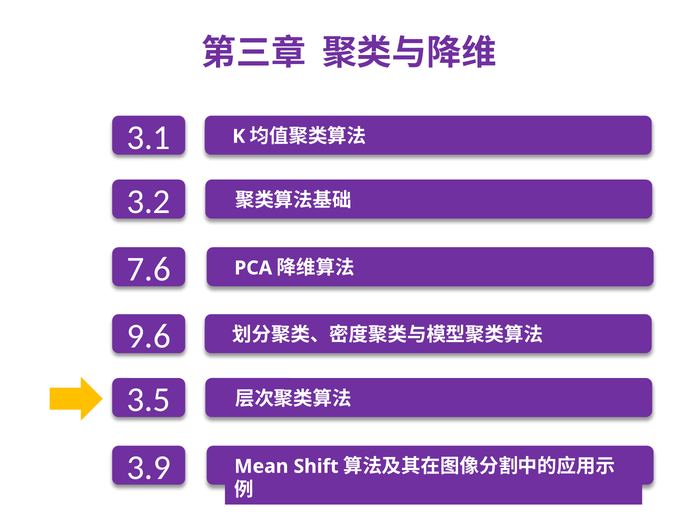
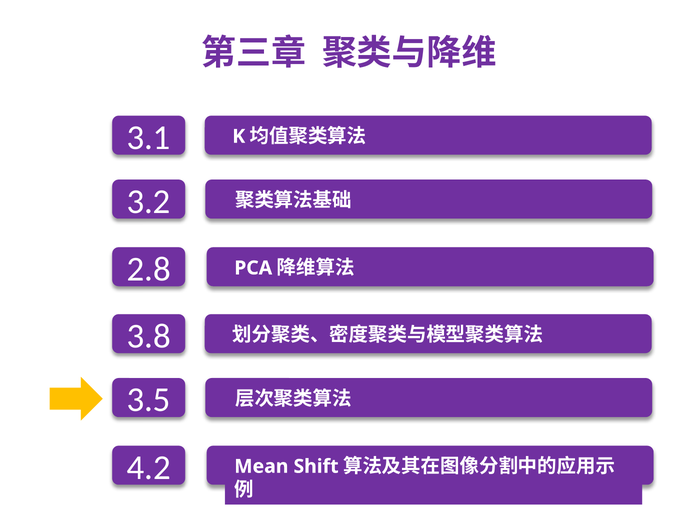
7.6: 7.6 -> 2.8
9.6: 9.6 -> 3.8
3.9: 3.9 -> 4.2
